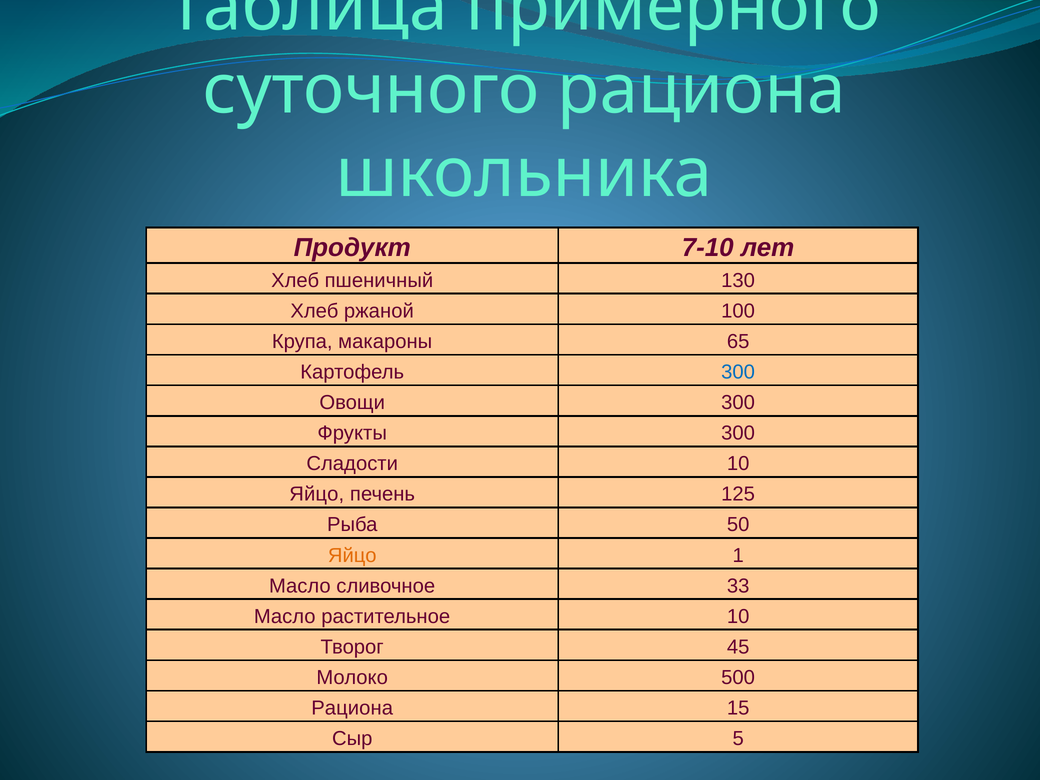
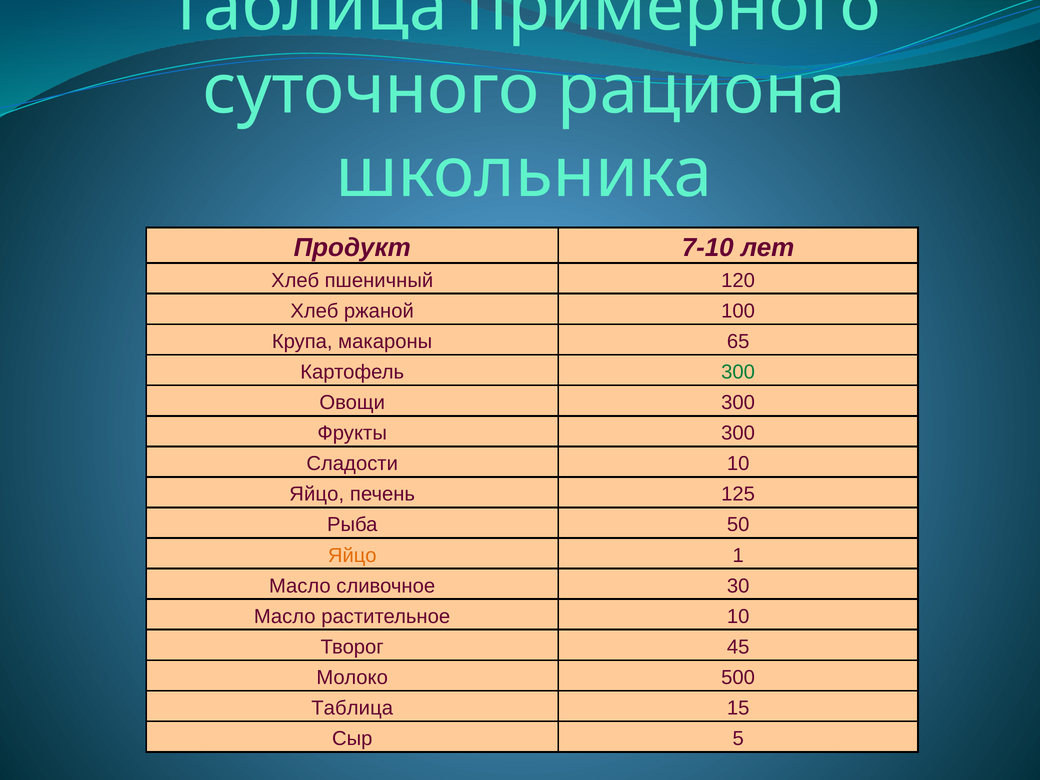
130: 130 -> 120
300 at (738, 372) colour: blue -> green
33: 33 -> 30
Рациона at (352, 708): Рациона -> Таблица
